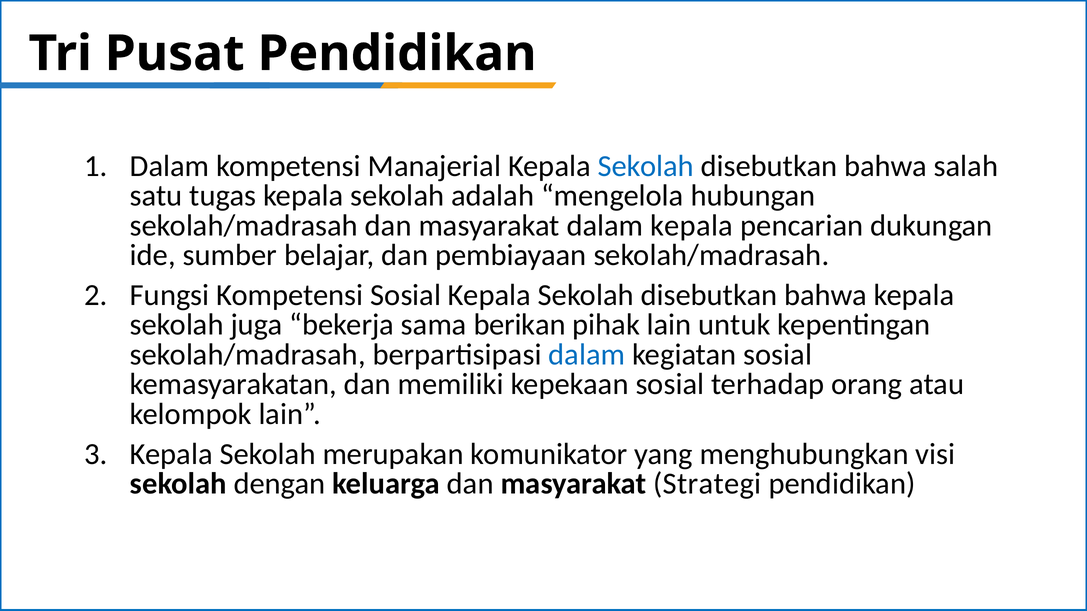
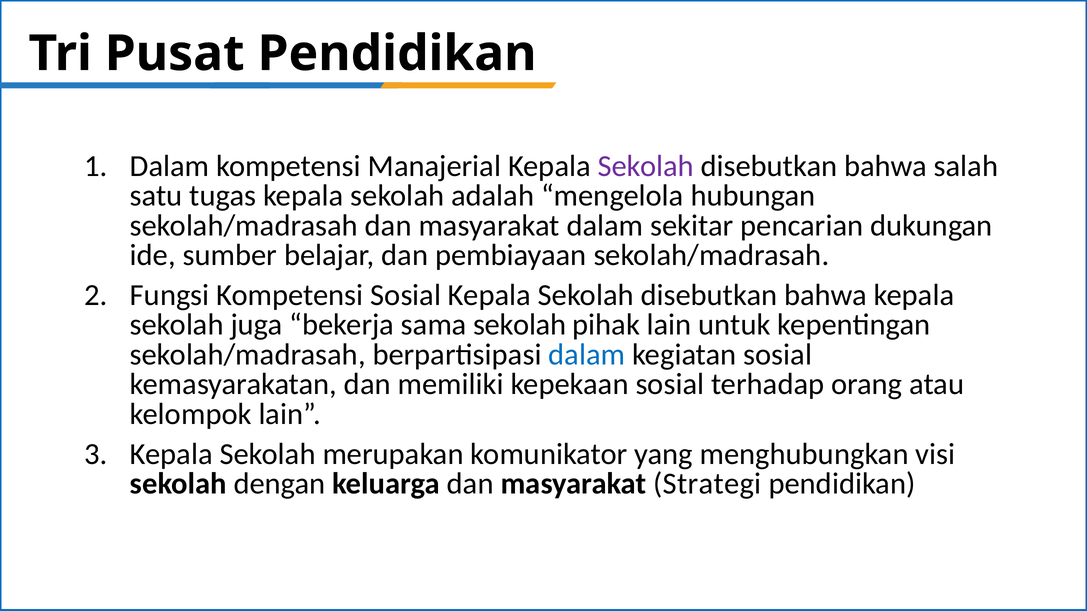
Sekolah at (646, 166) colour: blue -> purple
dalam kepala: kepala -> sekitar
sama berikan: berikan -> sekolah
